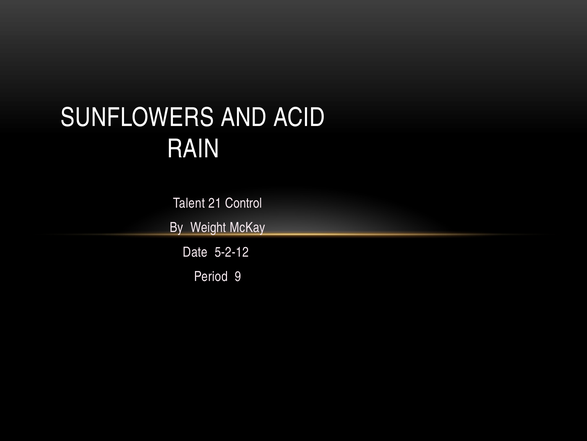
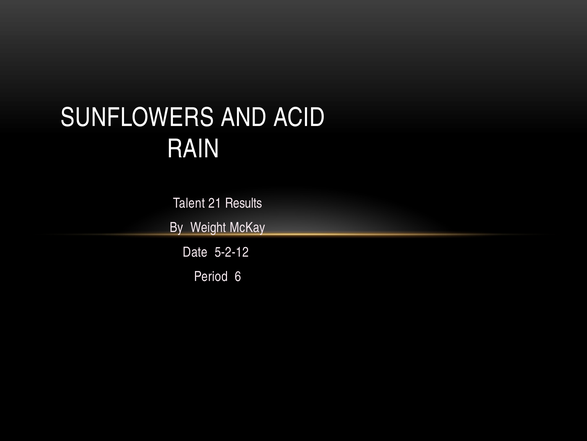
Control: Control -> Results
9: 9 -> 6
